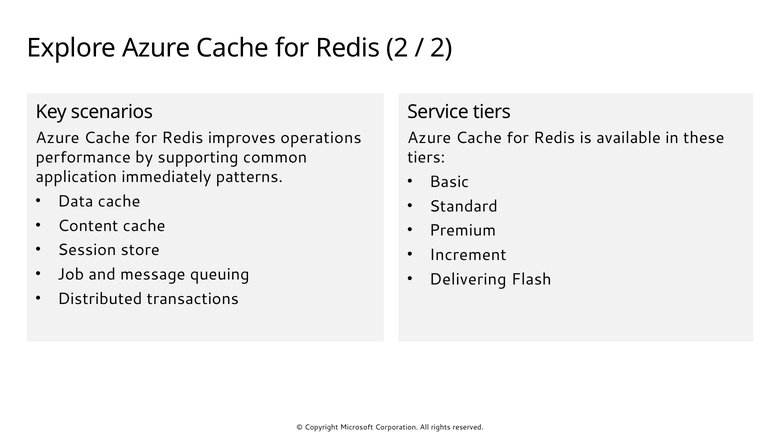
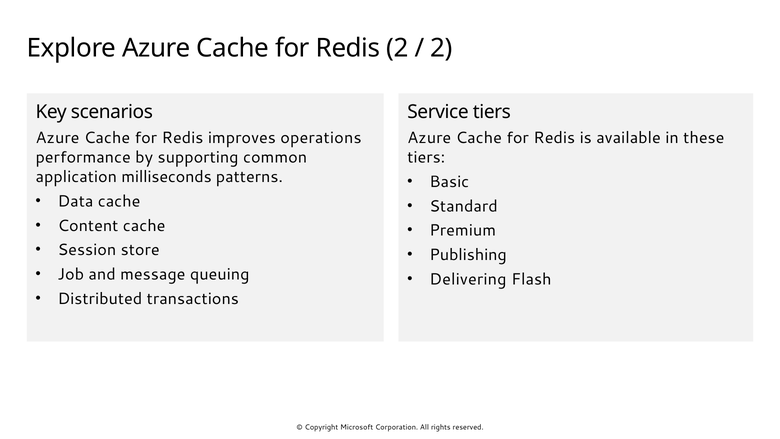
immediately: immediately -> milliseconds
Increment: Increment -> Publishing
